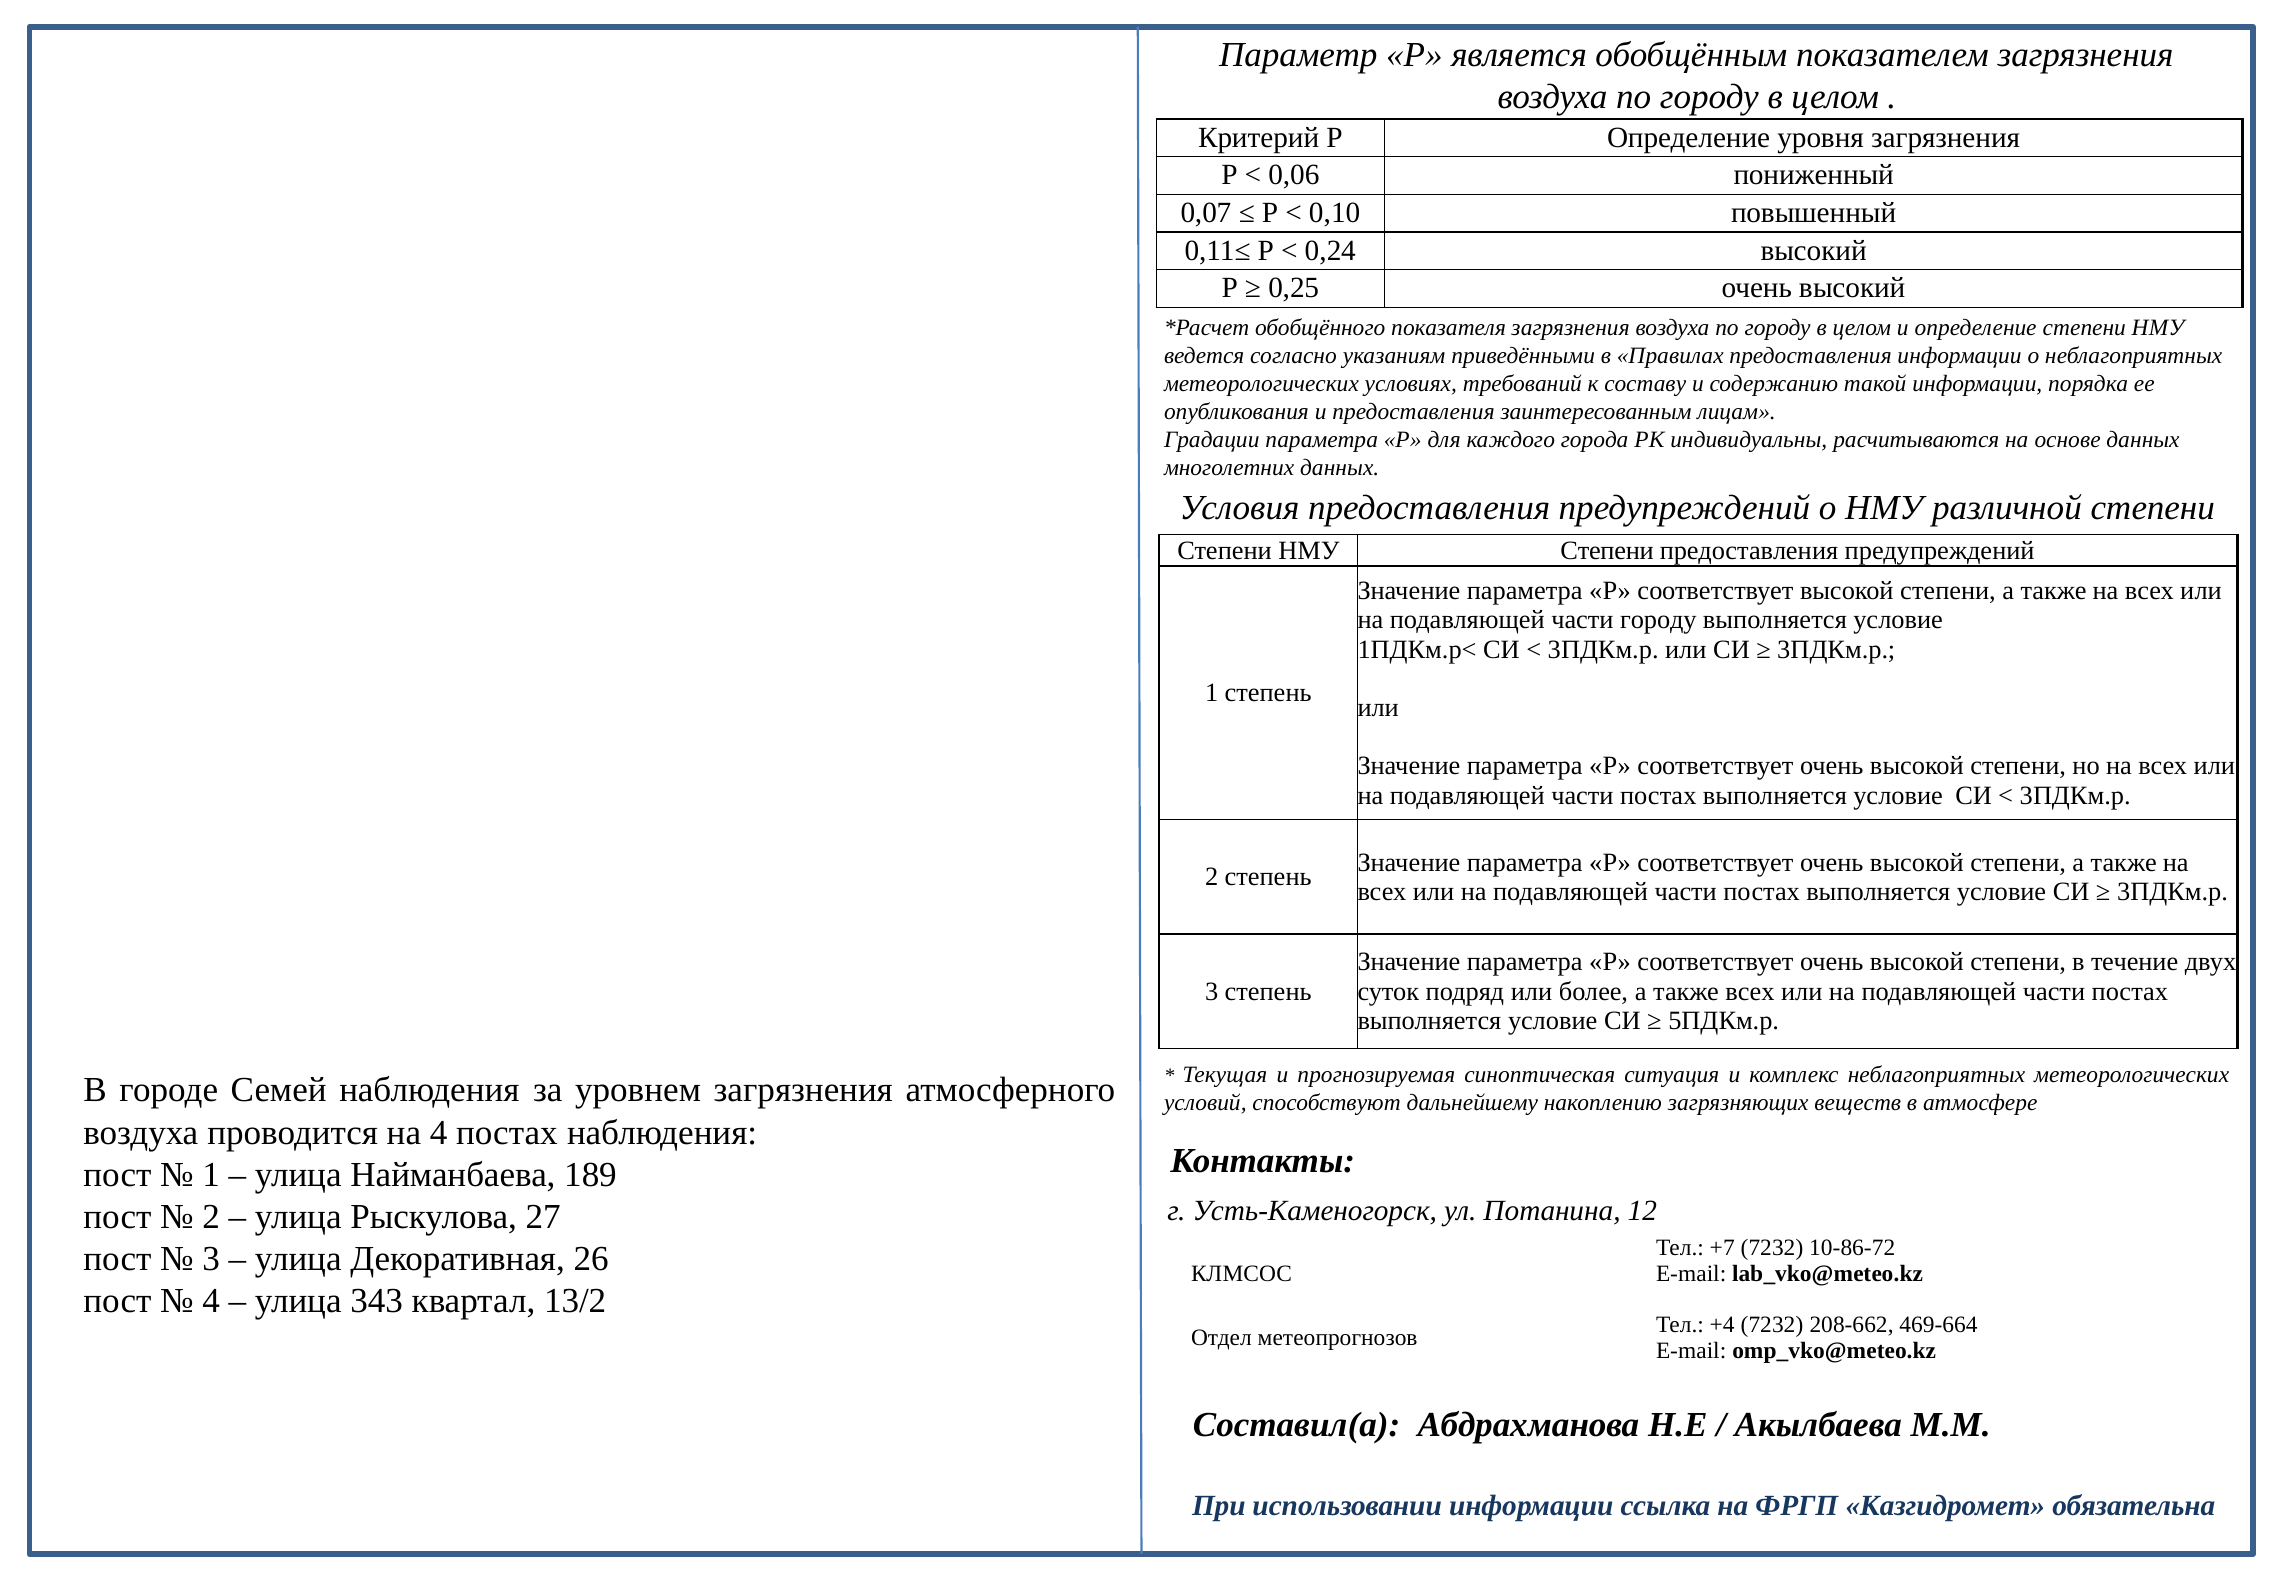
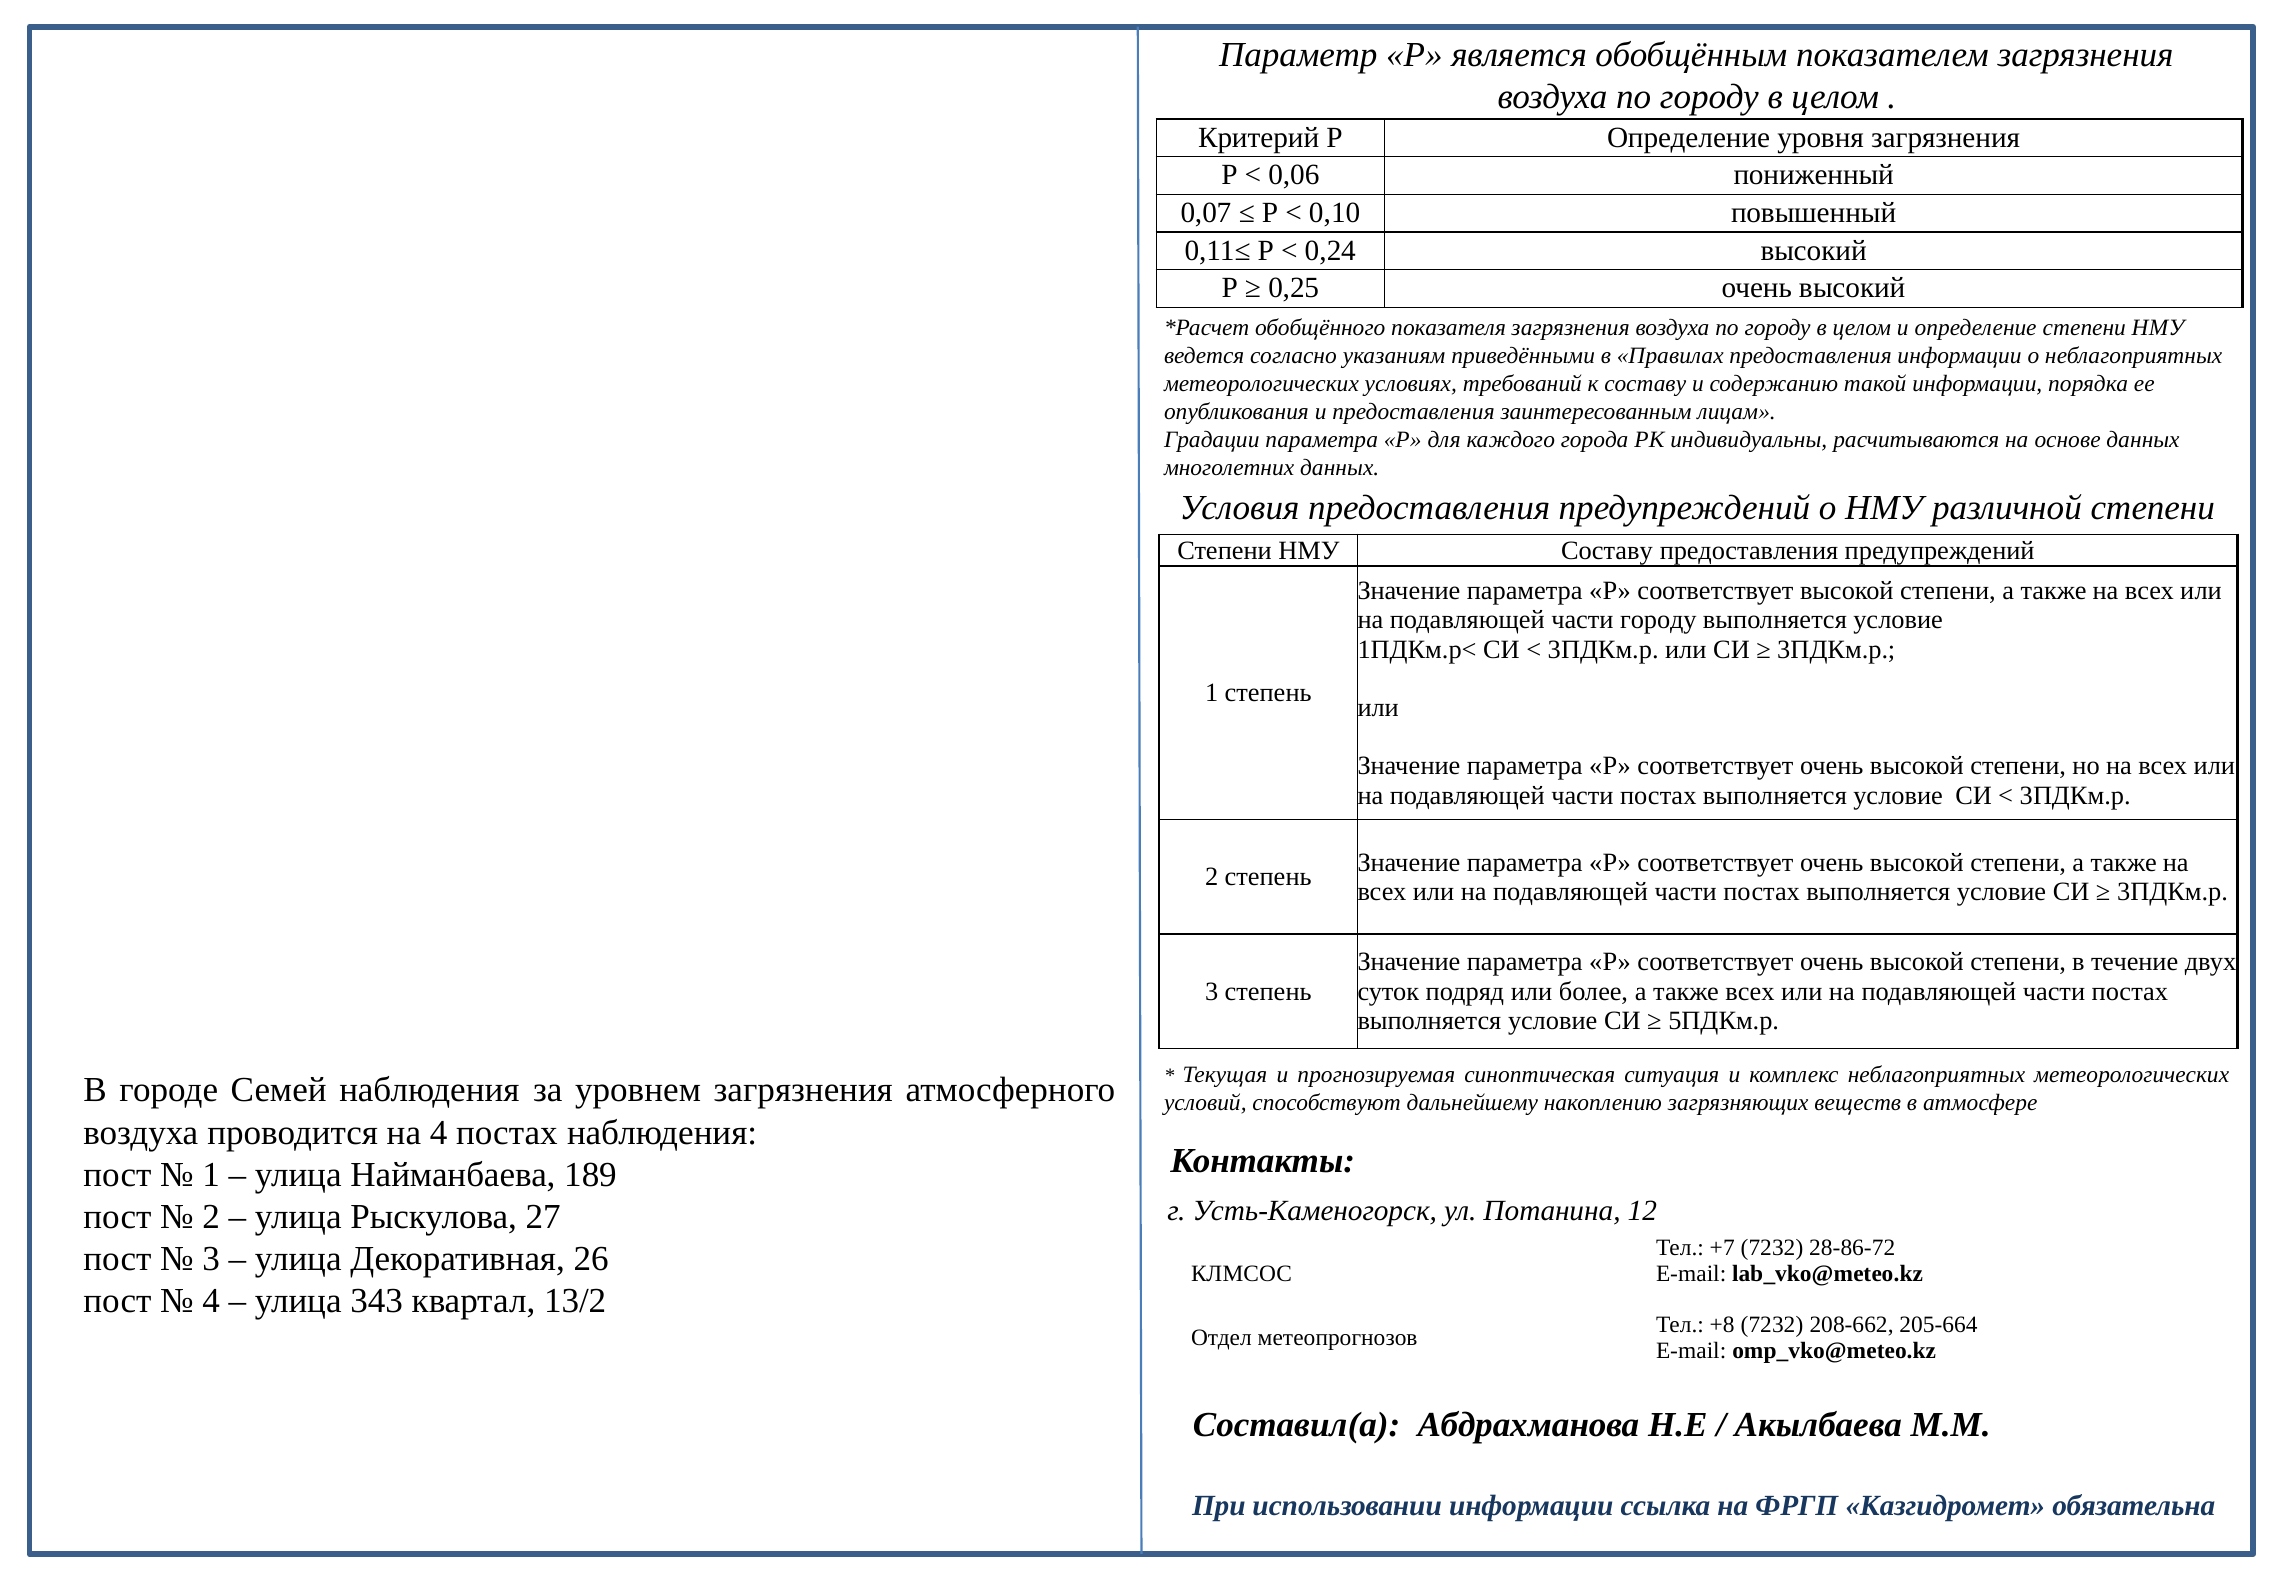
НМУ Степени: Степени -> Составу
10-86-72: 10-86-72 -> 28-86-72
+4: +4 -> +8
469-664: 469-664 -> 205-664
